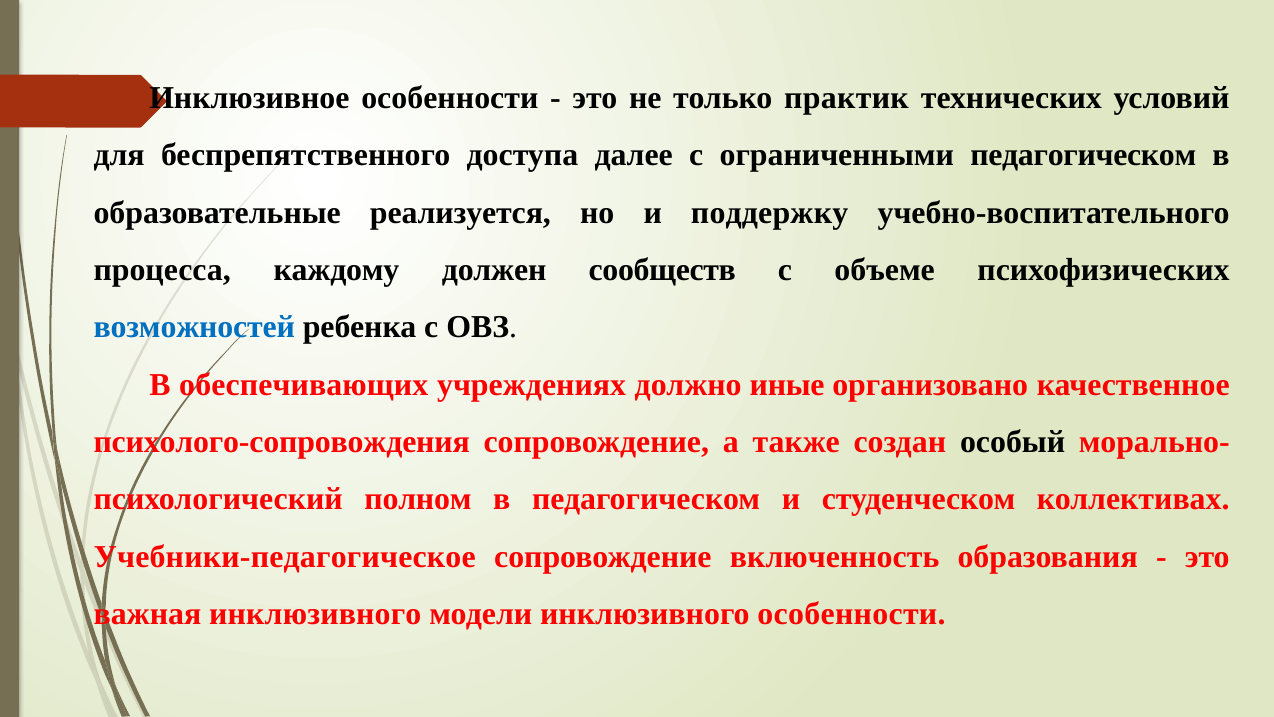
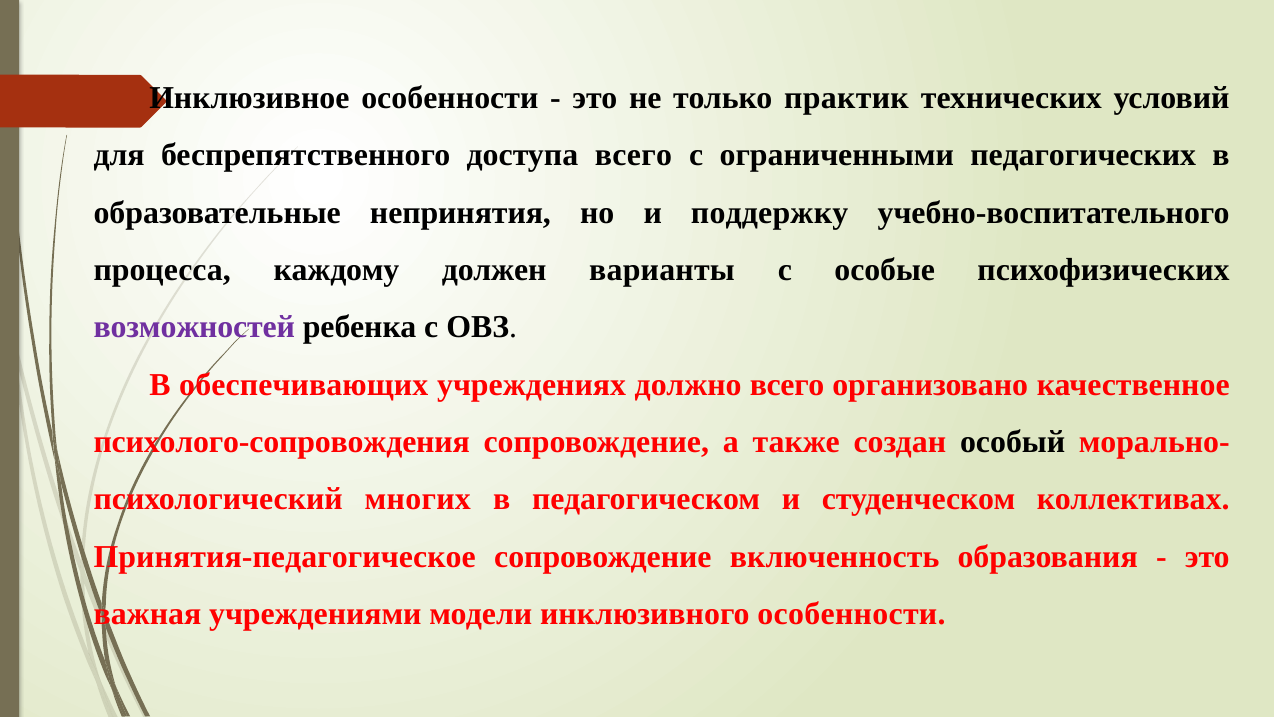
доступа далее: далее -> всего
ограниченными педагогическом: педагогическом -> педагогических
реализуется: реализуется -> непринятия
сообществ: сообществ -> варианты
объеме: объеме -> особые
возможностей colour: blue -> purple
должно иные: иные -> всего
полном: полном -> многих
Учебники-педагогическое: Учебники-педагогическое -> Принятия-педагогическое
важная инклюзивного: инклюзивного -> учреждениями
